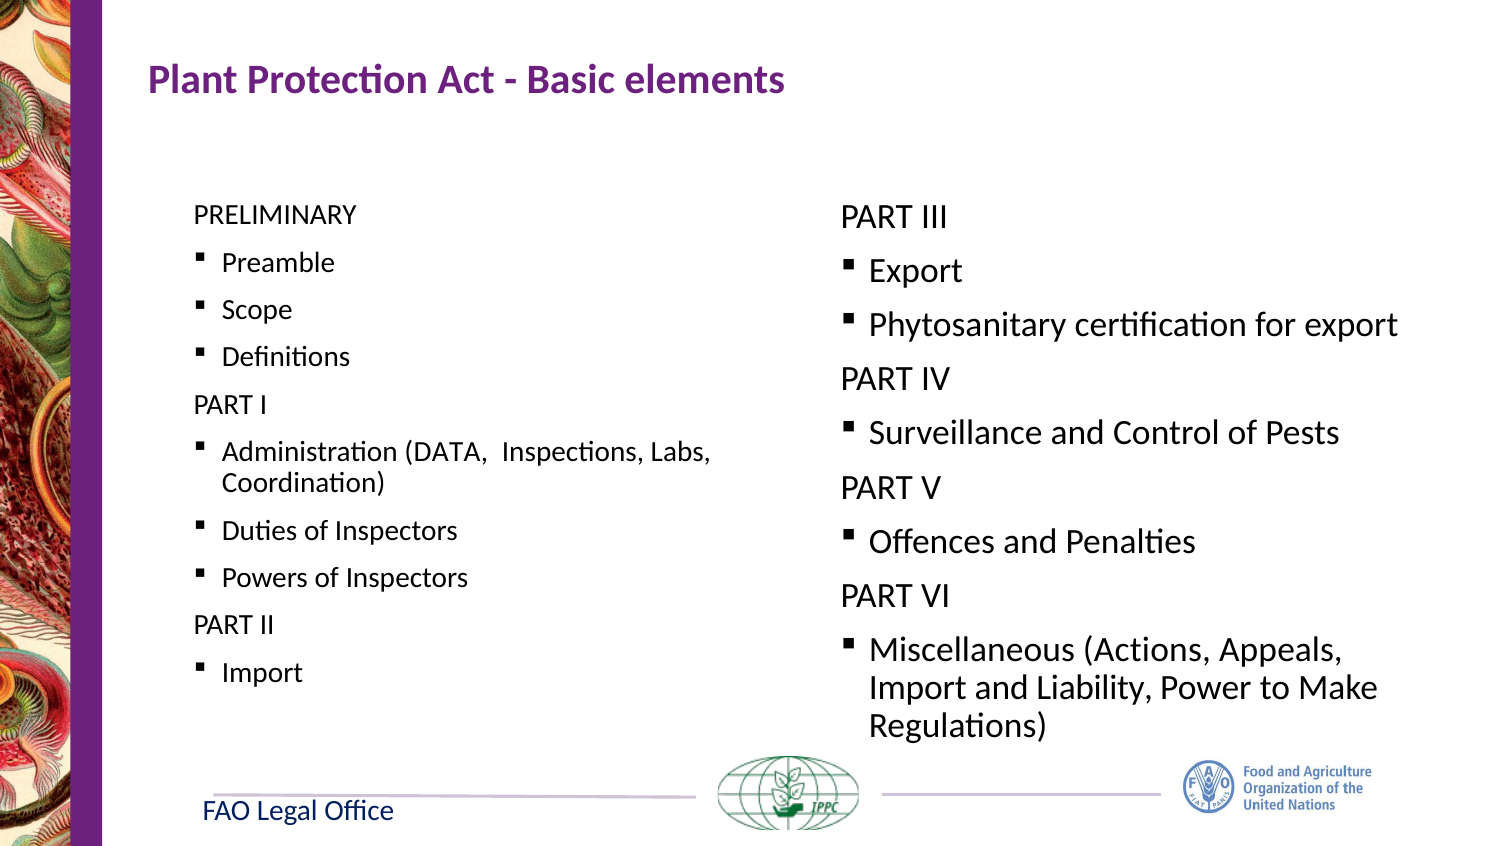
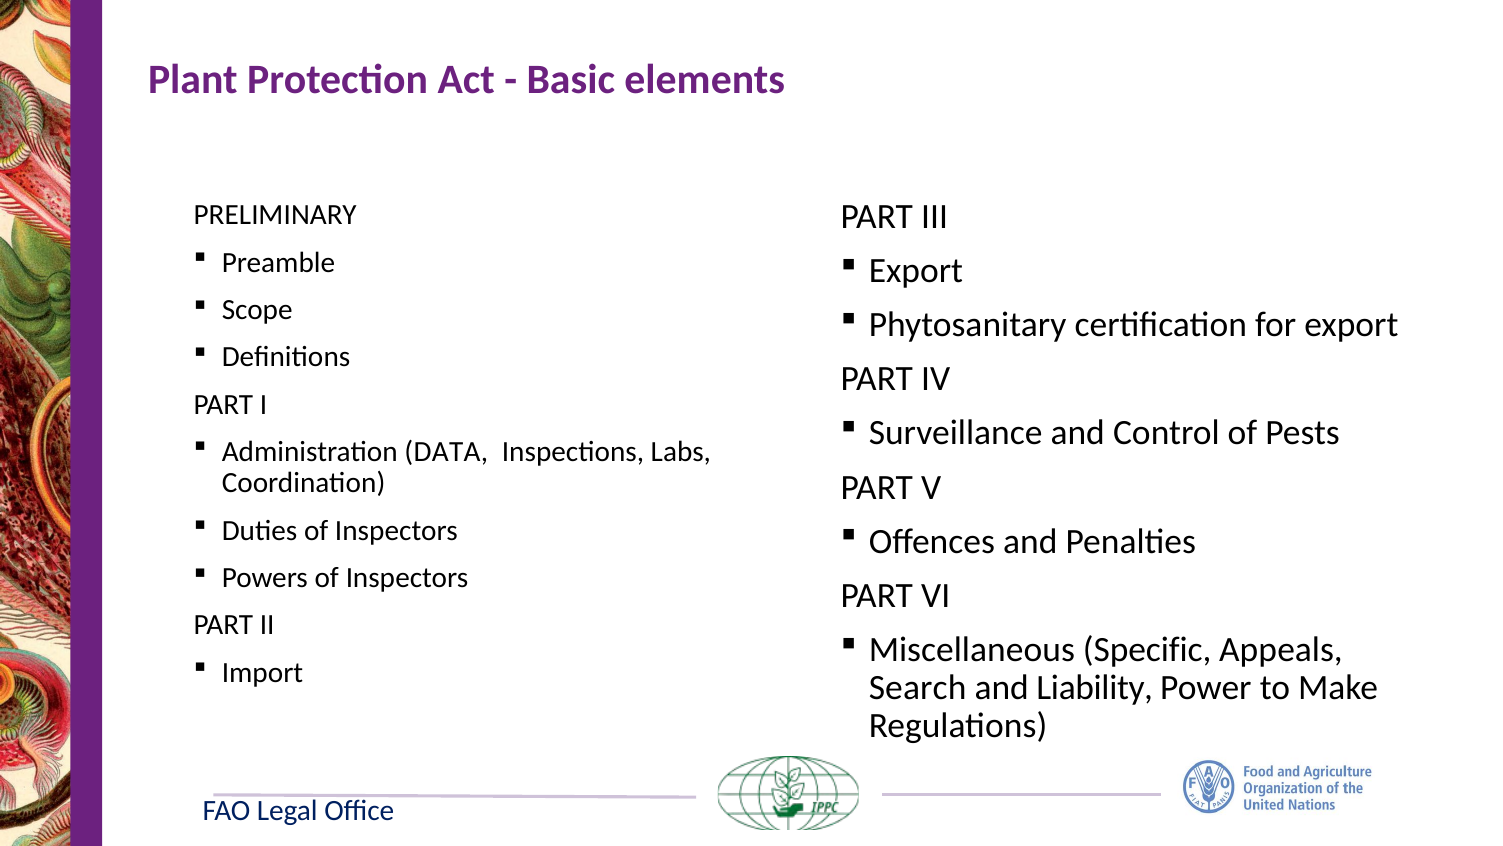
Actions: Actions -> Specific
Import at (918, 687): Import -> Search
